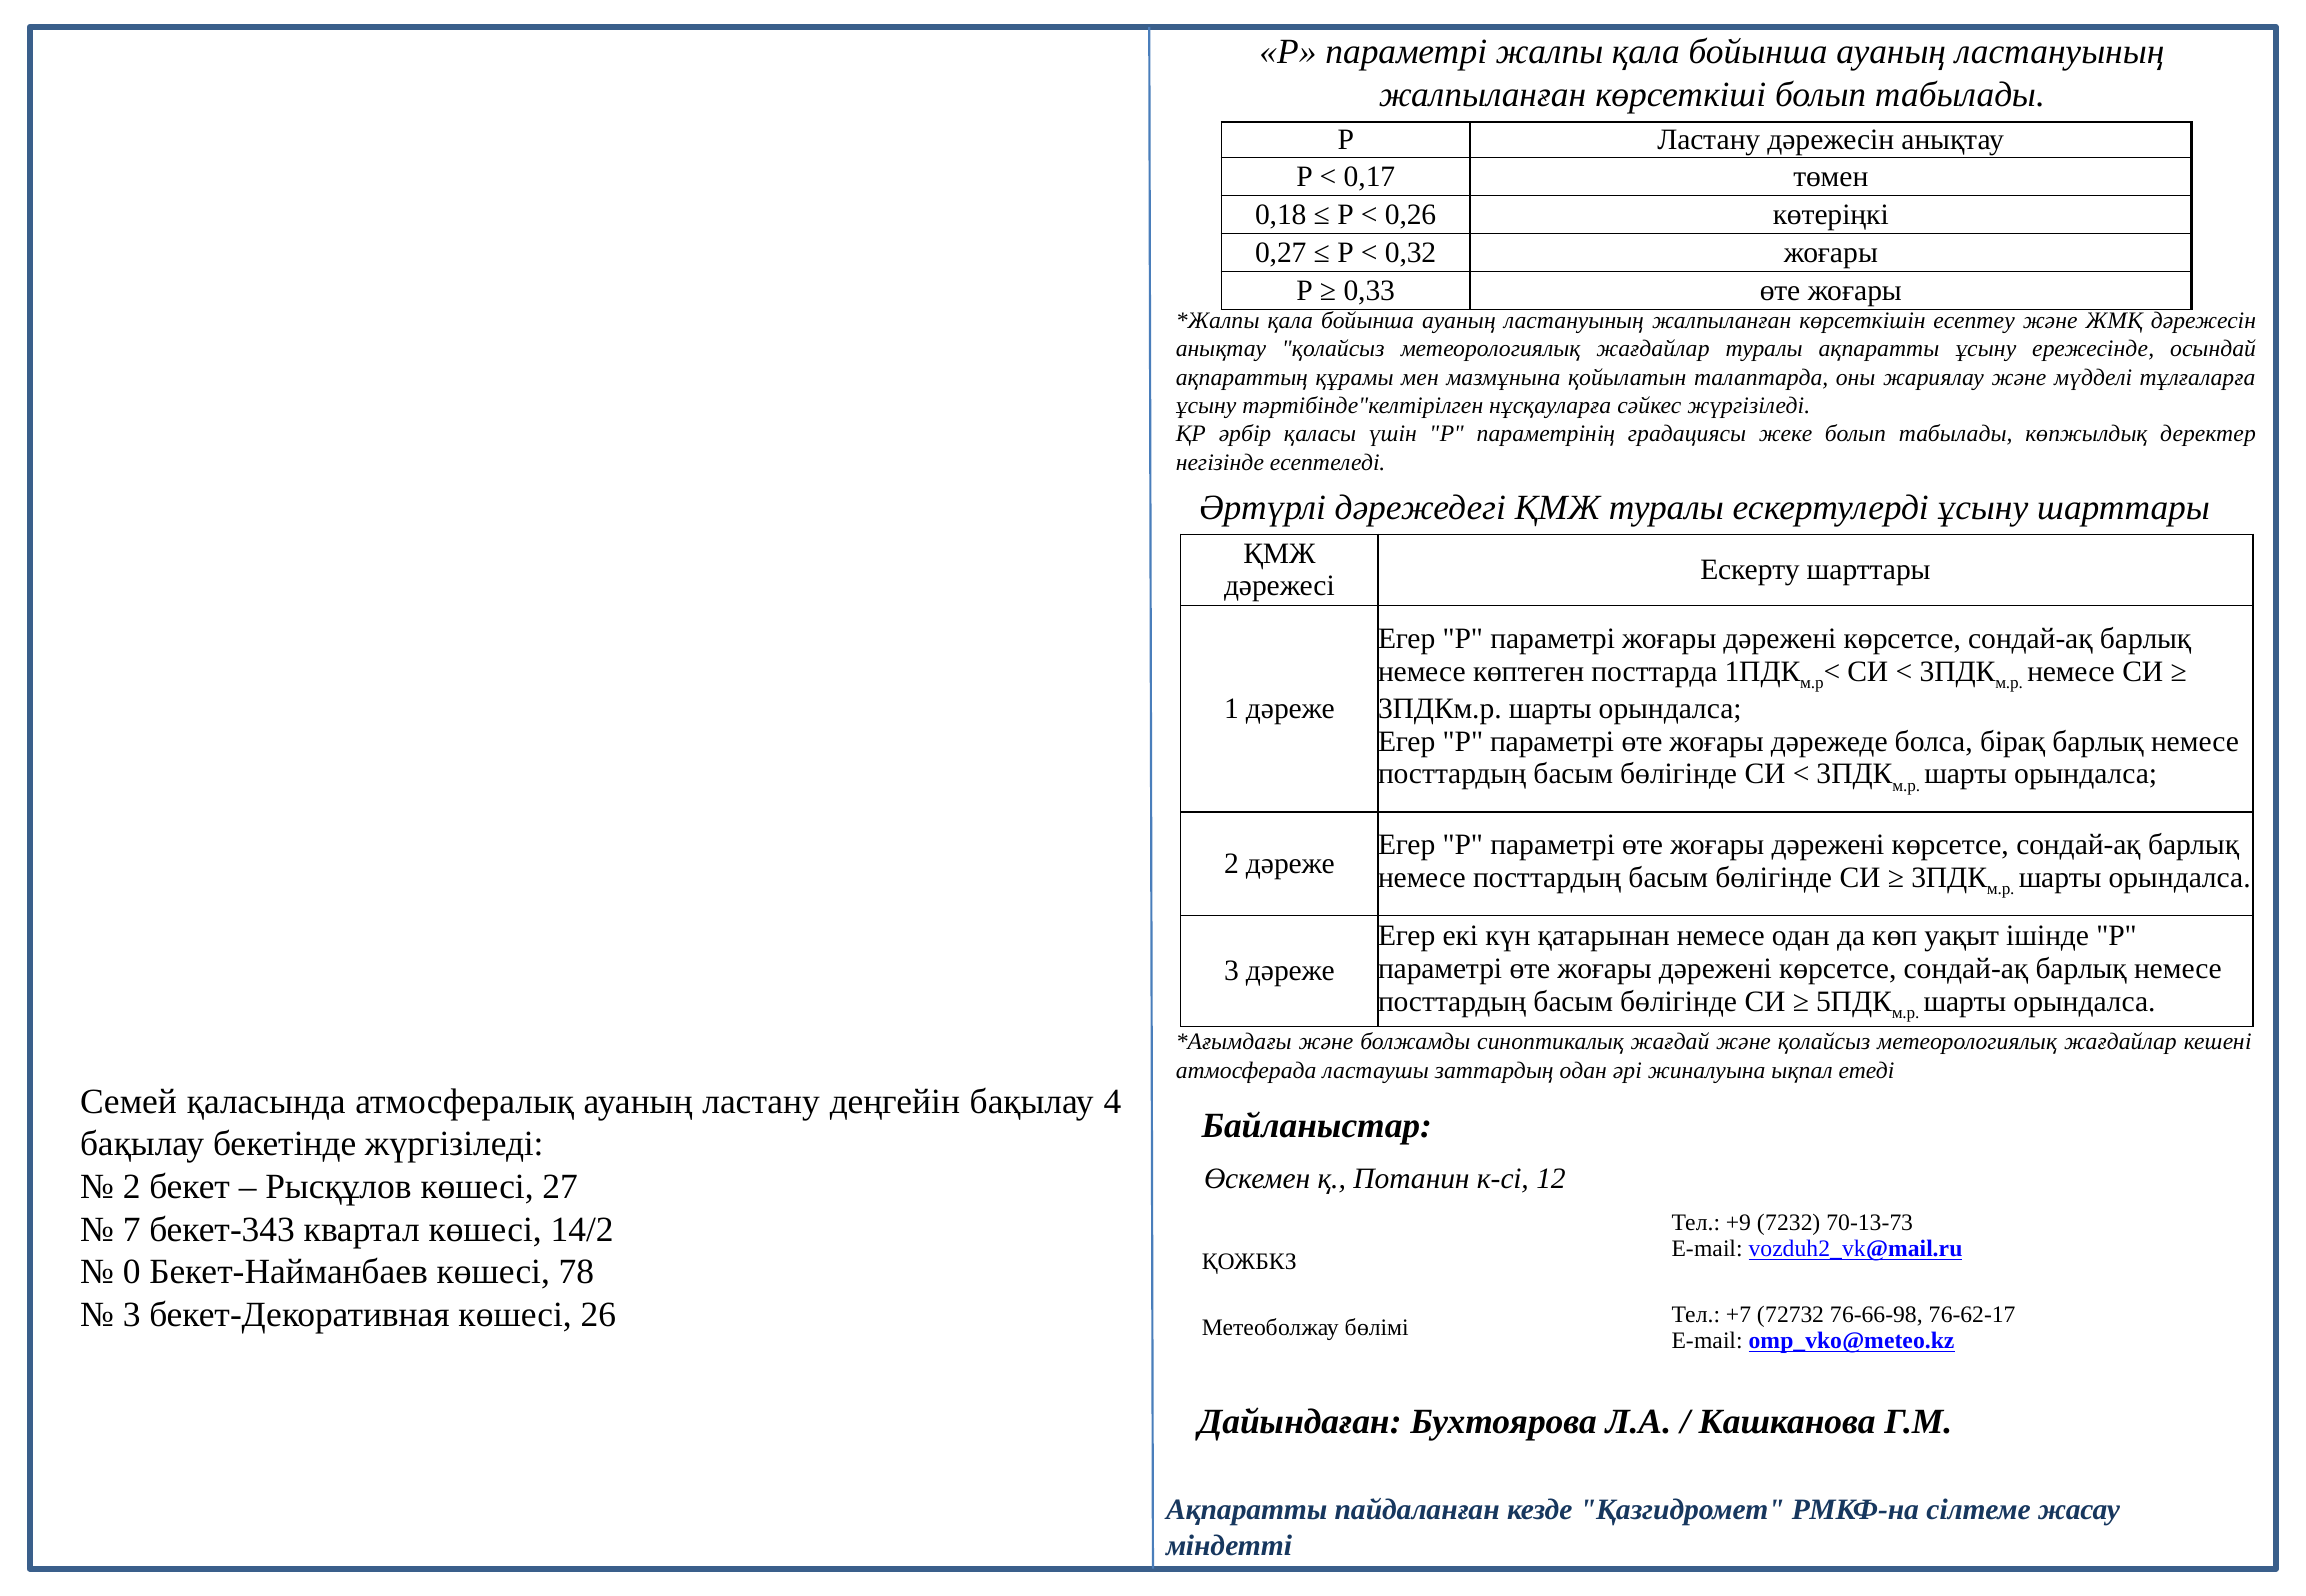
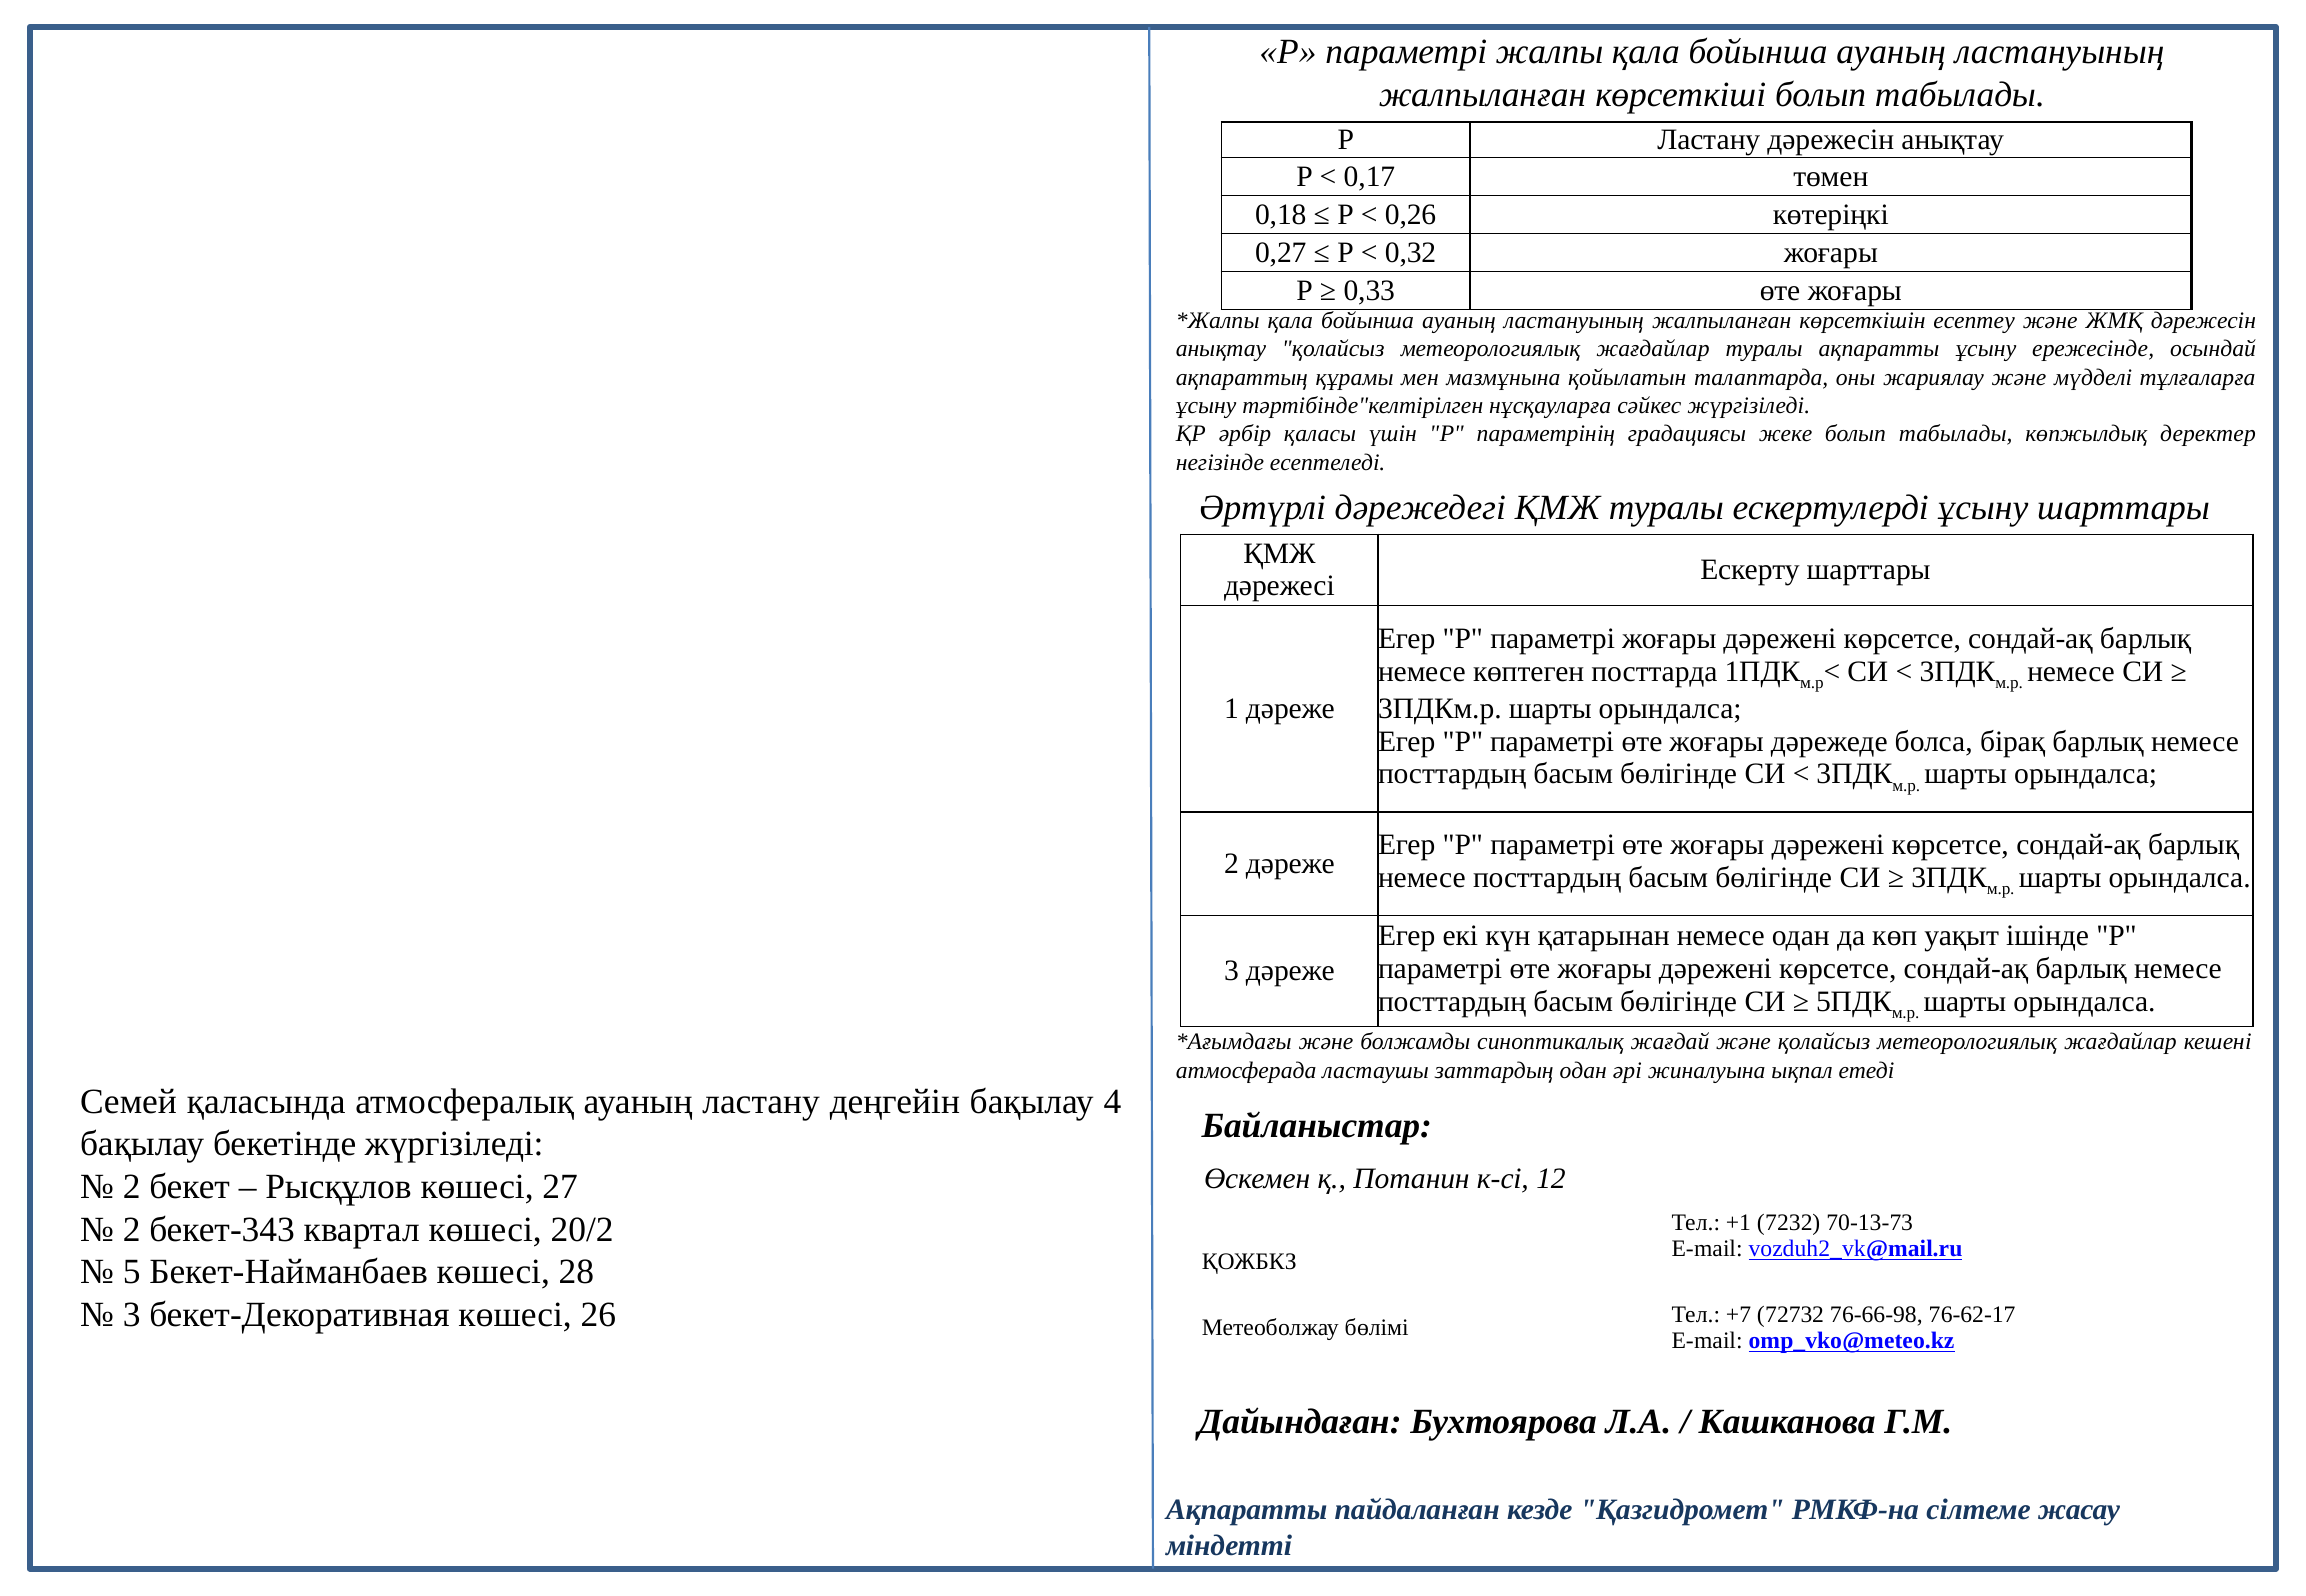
+9: +9 -> +1
7 at (132, 1230): 7 -> 2
14/2: 14/2 -> 20/2
0: 0 -> 5
78: 78 -> 28
